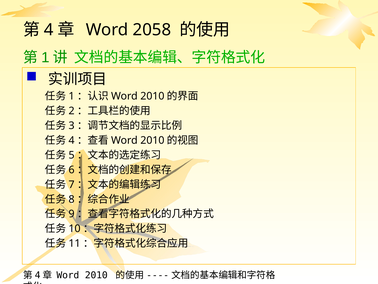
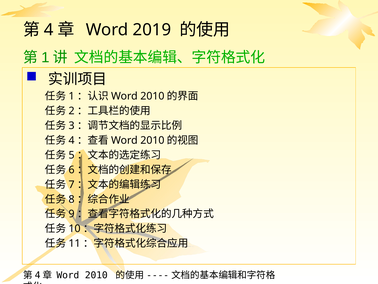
2058: 2058 -> 2019
